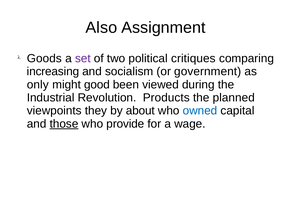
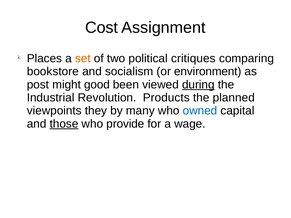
Also: Also -> Cost
Goods: Goods -> Places
set colour: purple -> orange
increasing: increasing -> bookstore
government: government -> environment
only: only -> post
during underline: none -> present
about: about -> many
